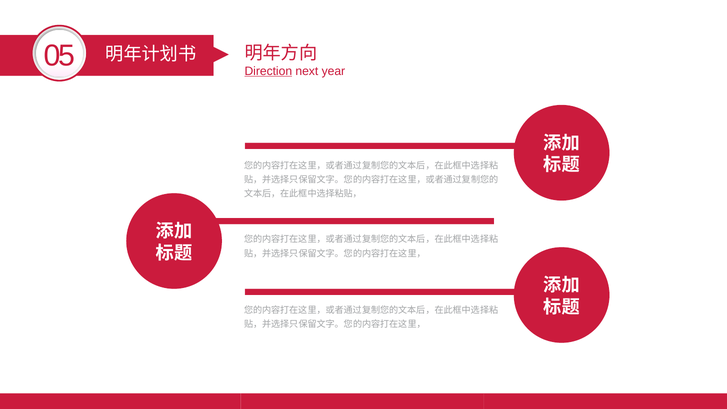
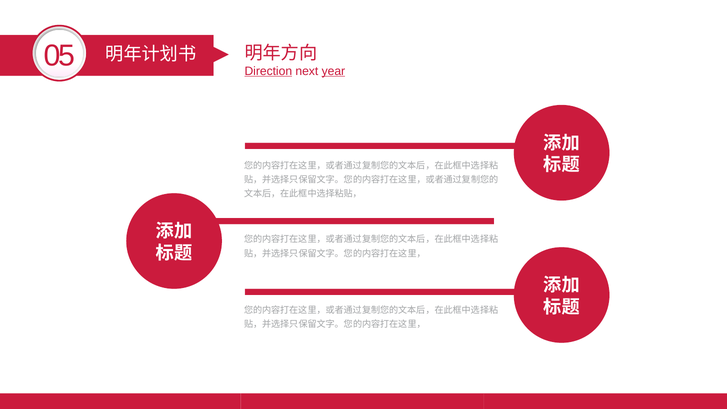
year underline: none -> present
